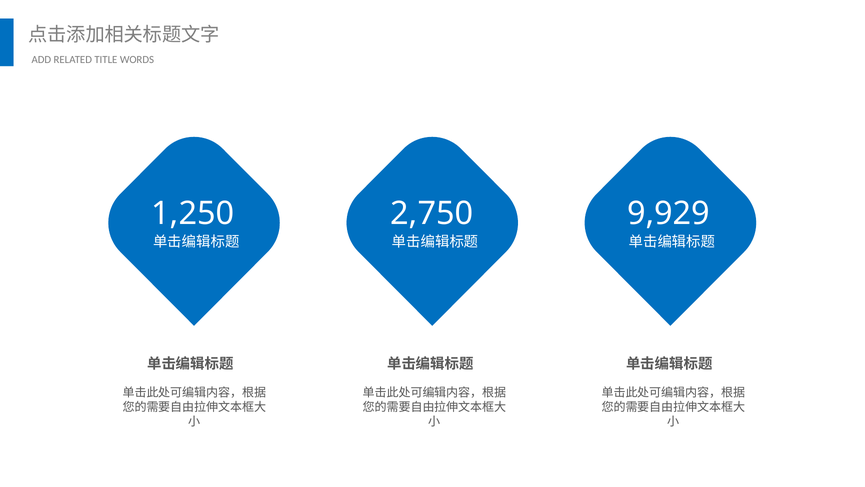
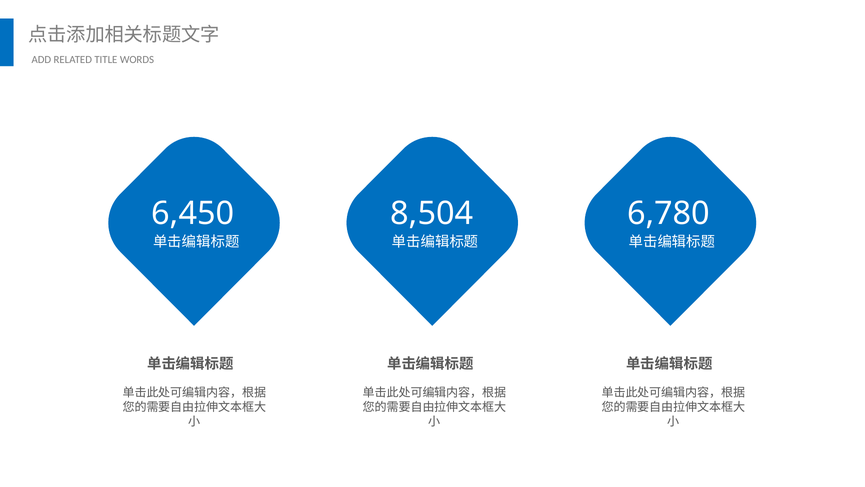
1,250: 1,250 -> 6,450
2,750: 2,750 -> 8,504
9,929: 9,929 -> 6,780
